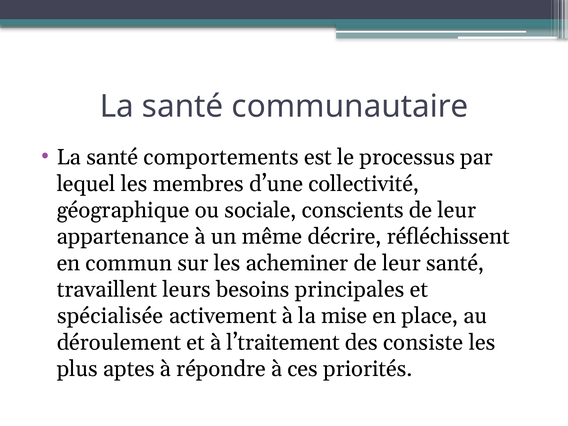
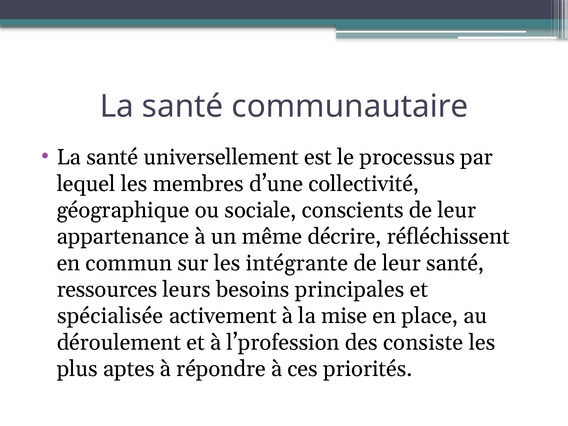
comportements: comportements -> universellement
acheminer: acheminer -> intégrante
travaillent: travaillent -> ressources
l’traitement: l’traitement -> l’profession
